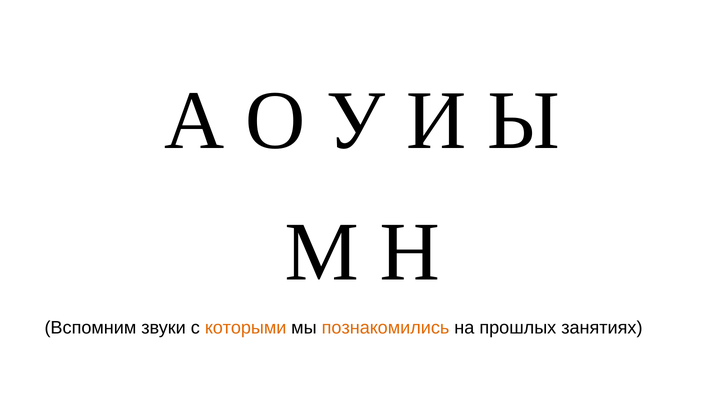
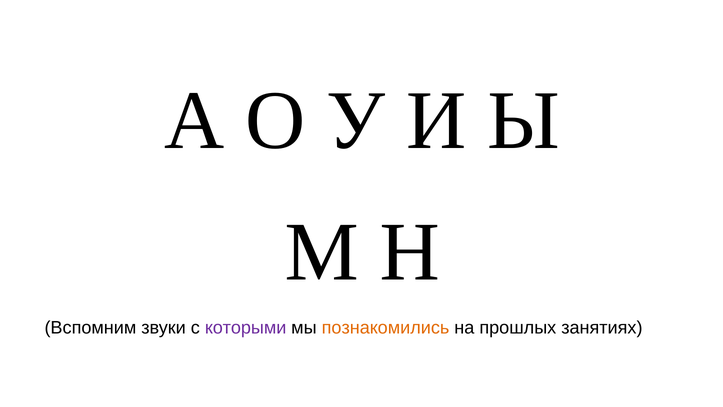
которыми colour: orange -> purple
